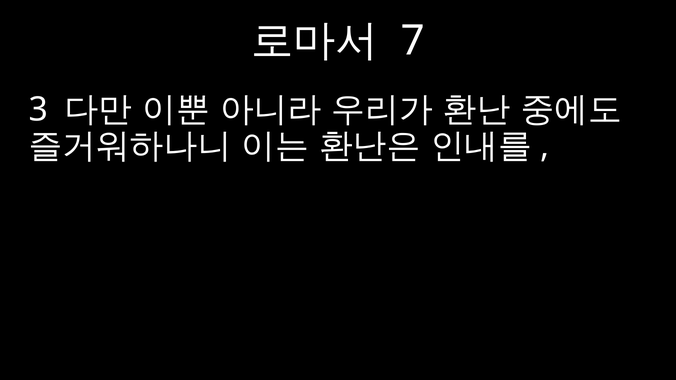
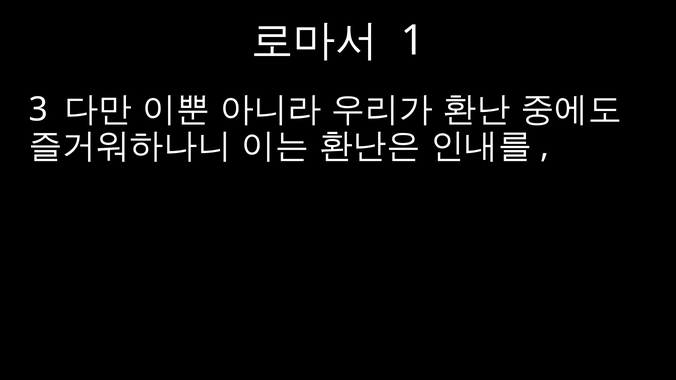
7: 7 -> 1
